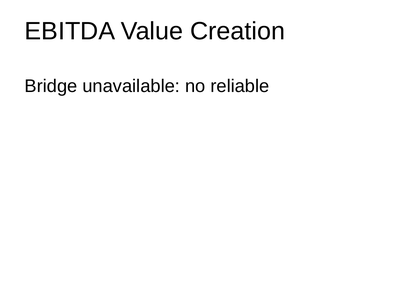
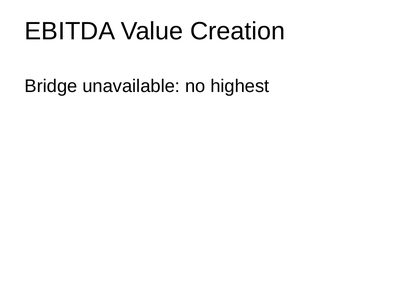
reliable: reliable -> highest
